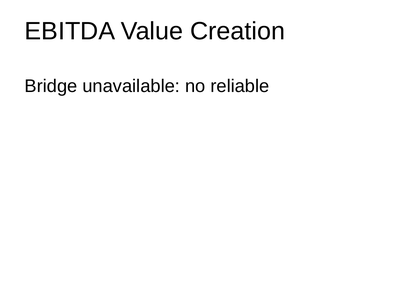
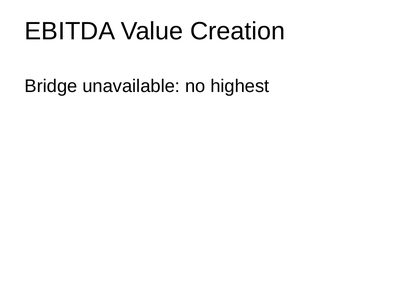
reliable: reliable -> highest
